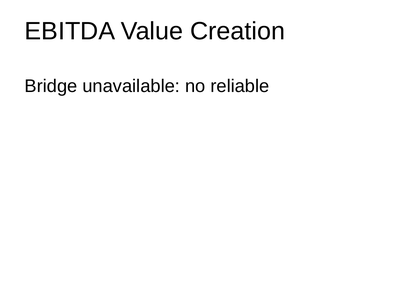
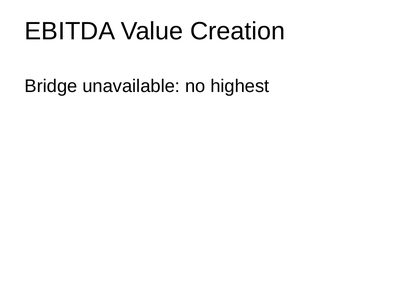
reliable: reliable -> highest
